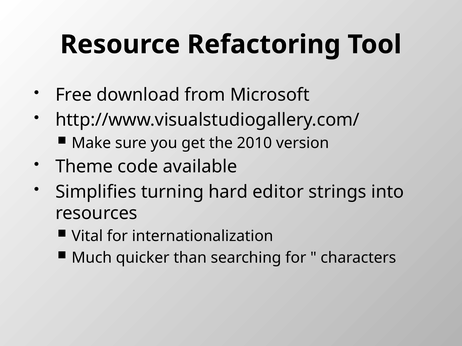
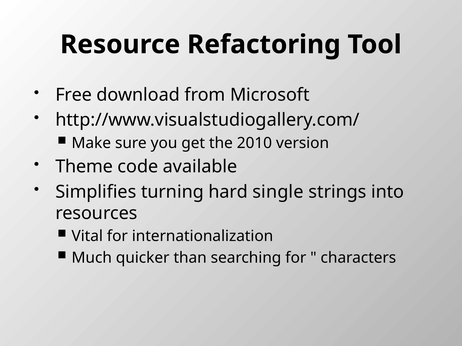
editor: editor -> single
